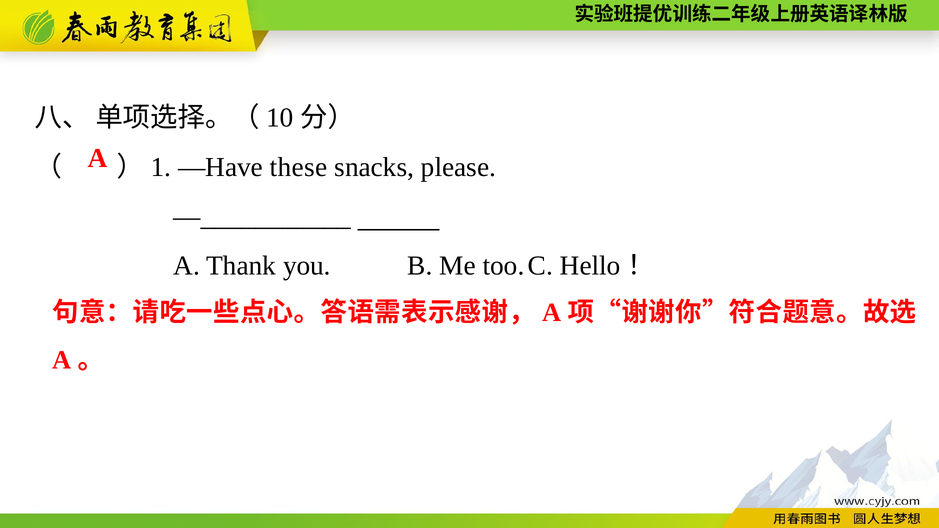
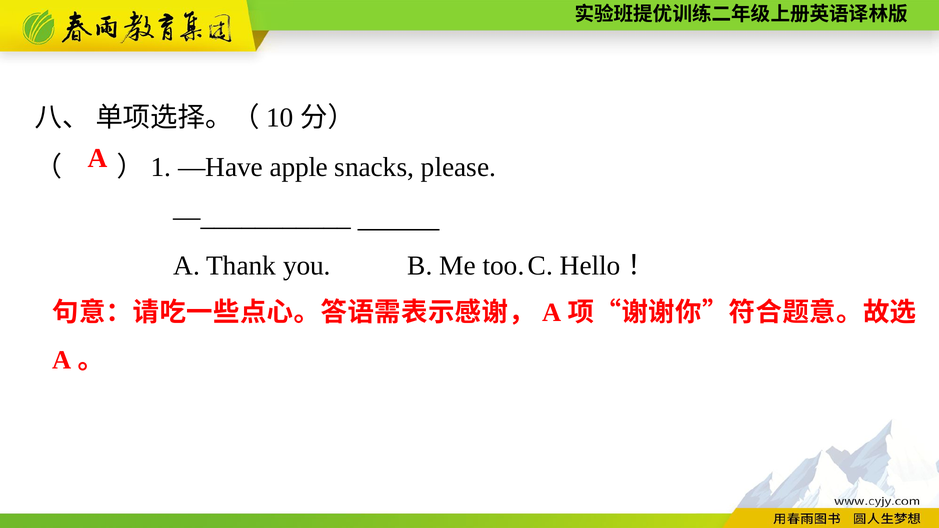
these: these -> apple
